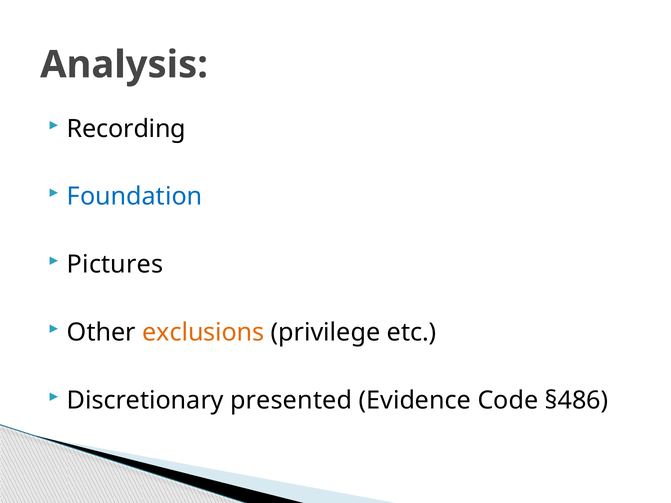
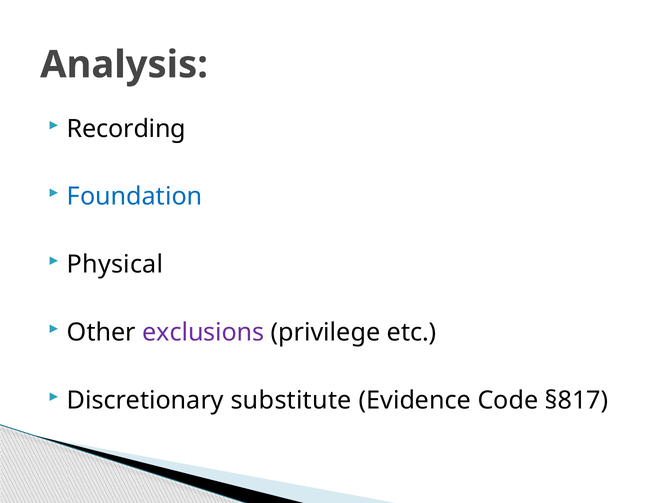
Pictures: Pictures -> Physical
exclusions colour: orange -> purple
presented: presented -> substitute
§486: §486 -> §817
